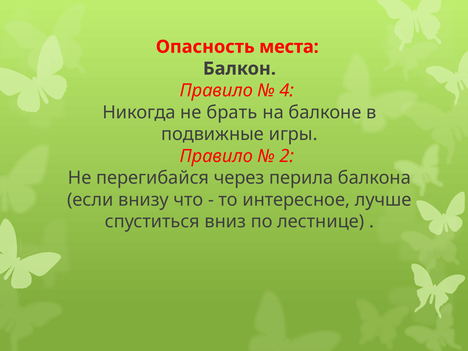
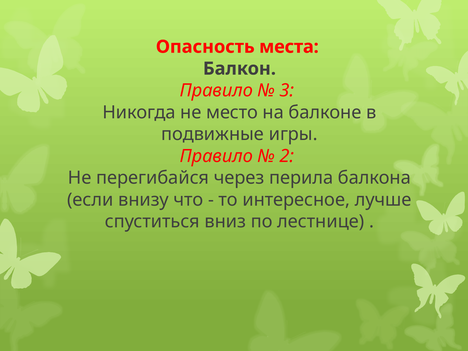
4: 4 -> 3
брать: брать -> место
